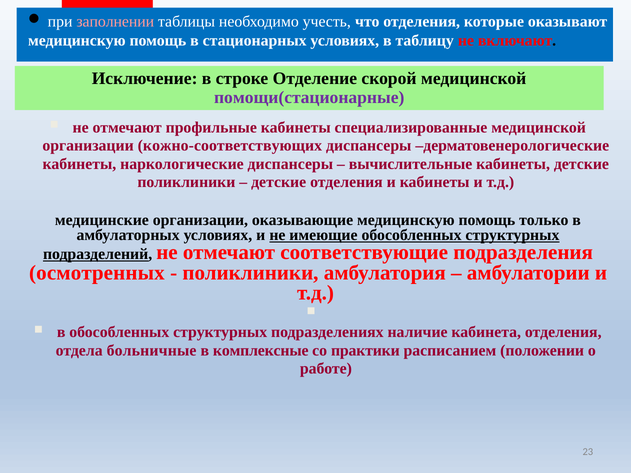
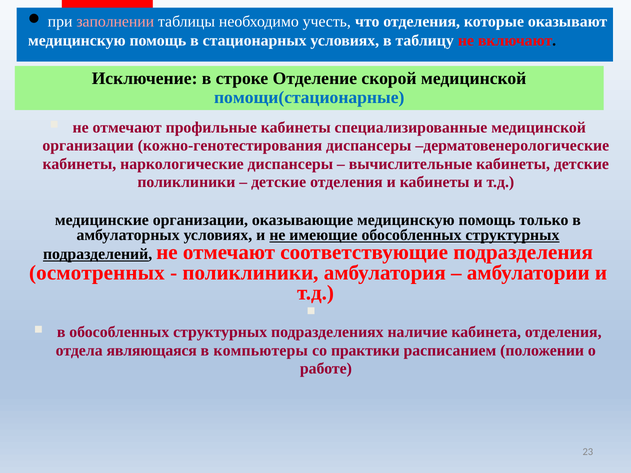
помощи(стационарные colour: purple -> blue
кожно-соответствующих: кожно-соответствующих -> кожно-генотестирования
больничные: больничные -> являющаяся
комплексные: комплексные -> компьютеры
